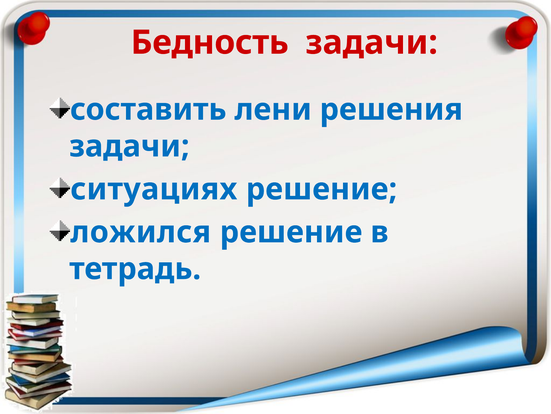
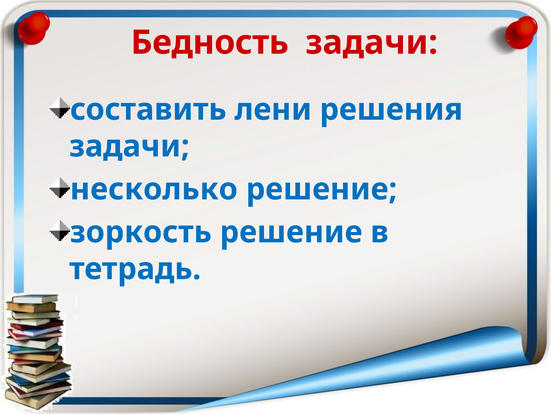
ситуациях: ситуациях -> несколько
ложился: ложился -> зоркость
